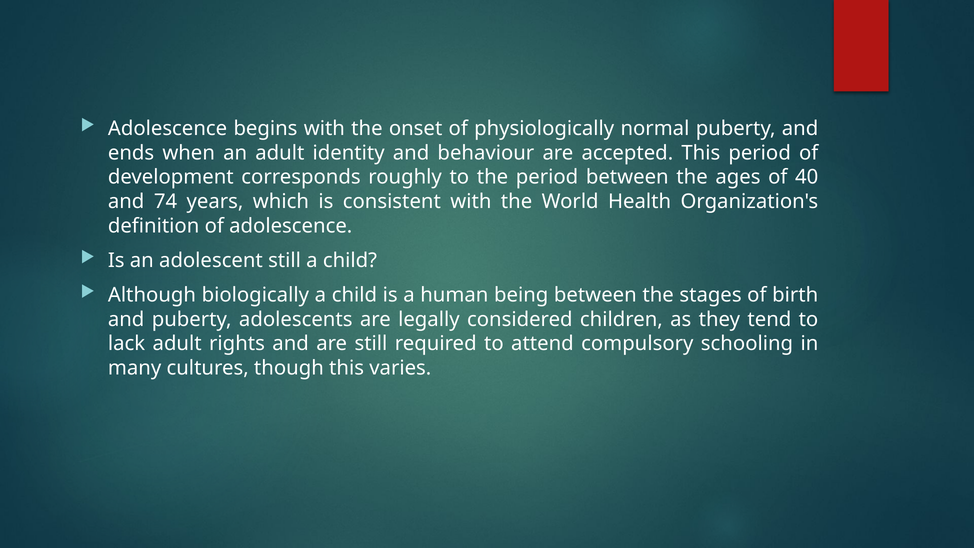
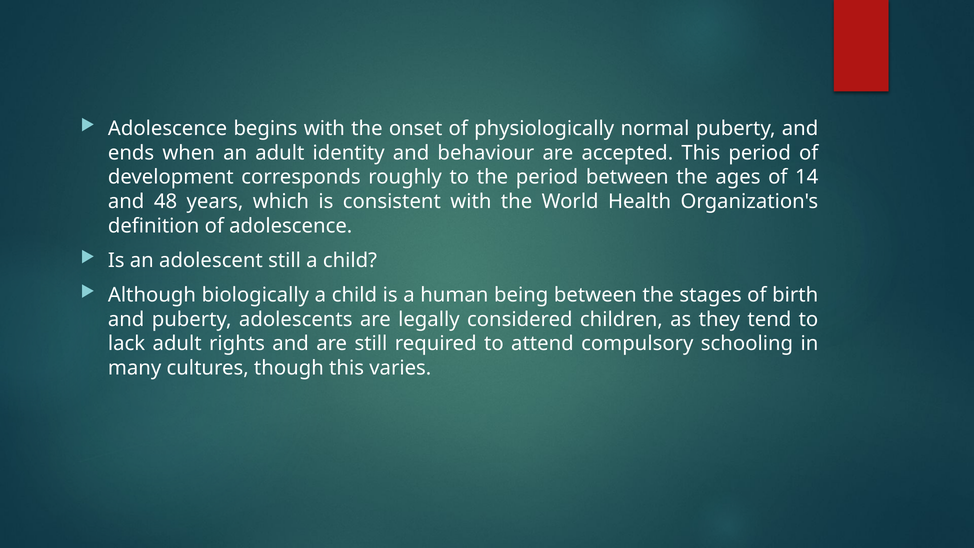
40: 40 -> 14
74: 74 -> 48
